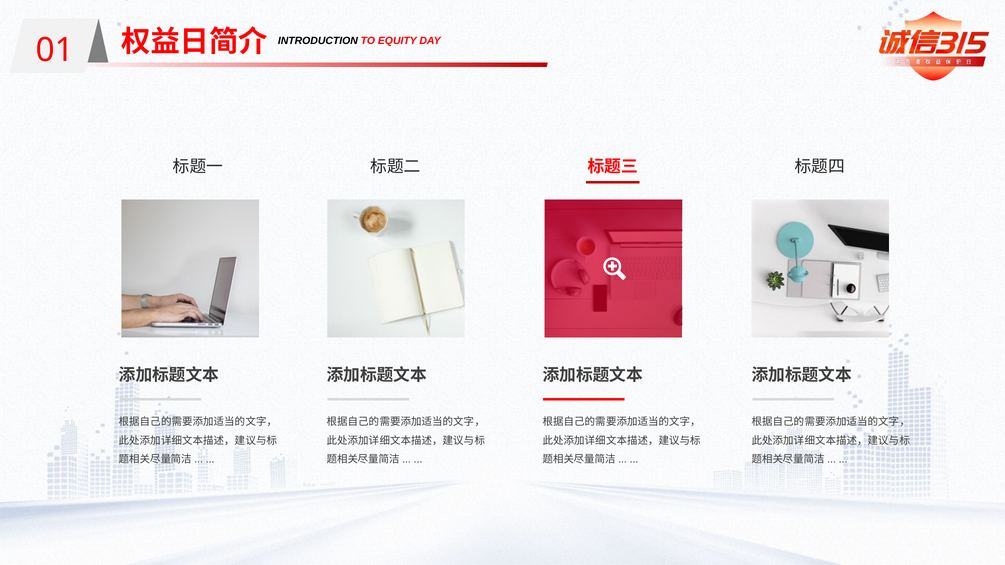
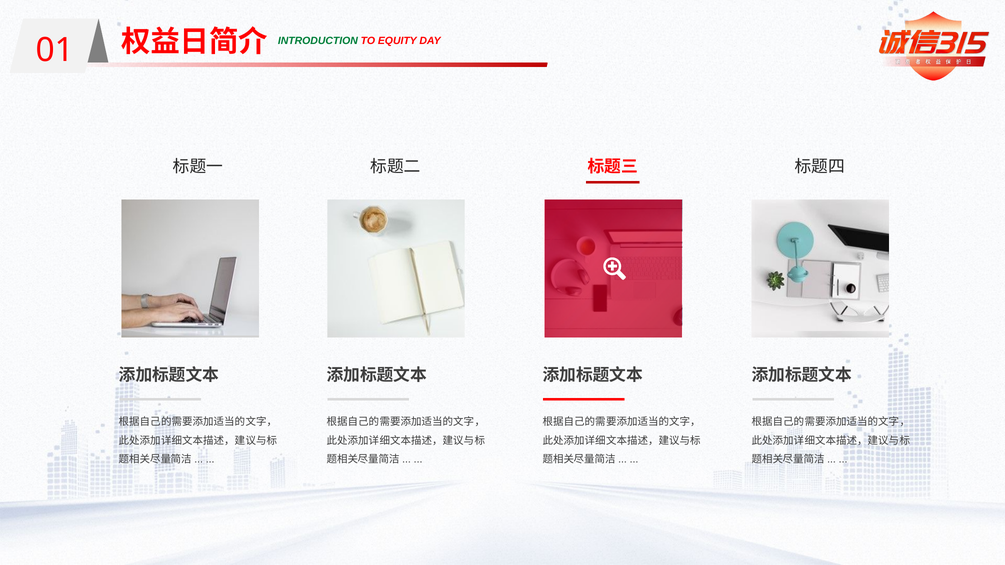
INTRODUCTION colour: black -> green
